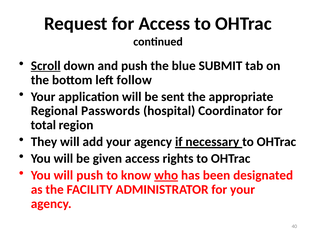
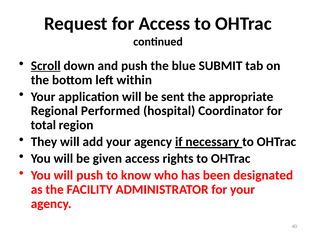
follow: follow -> within
Passwords: Passwords -> Performed
who underline: present -> none
